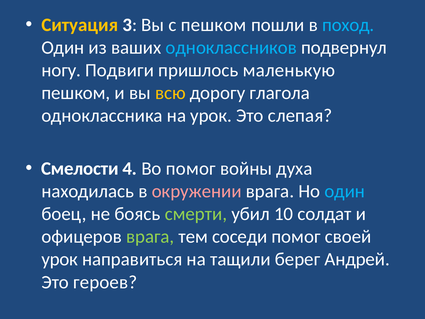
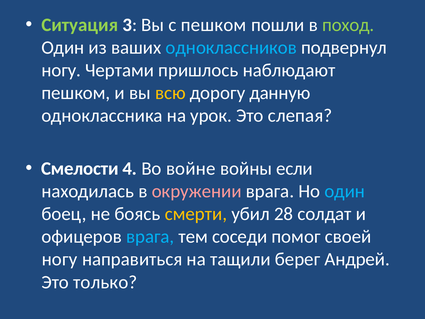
Ситуация colour: yellow -> light green
поход colour: light blue -> light green
Подвиги: Подвиги -> Чертами
маленькую: маленькую -> наблюдают
глагола: глагола -> данную
Во помог: помог -> войне
духа: духа -> если
смерти colour: light green -> yellow
10: 10 -> 28
врага at (150, 237) colour: light green -> light blue
урок at (60, 259): урок -> ногу
героев: героев -> только
